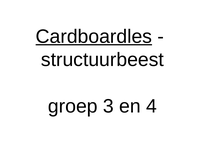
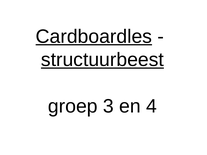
structuurbeest underline: none -> present
